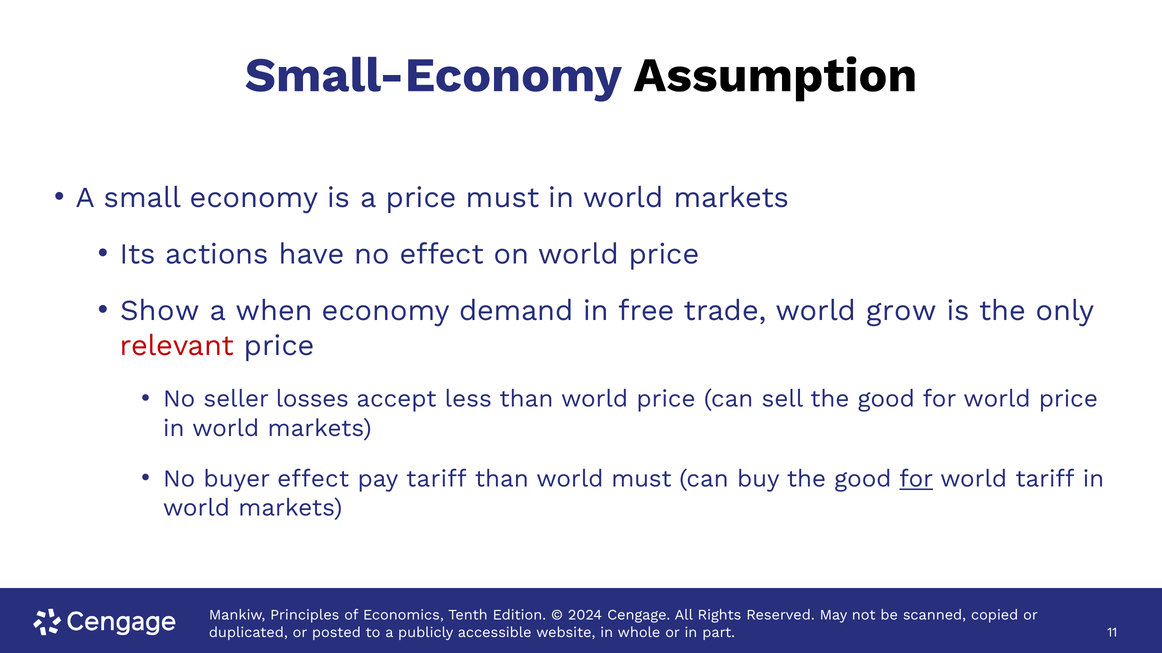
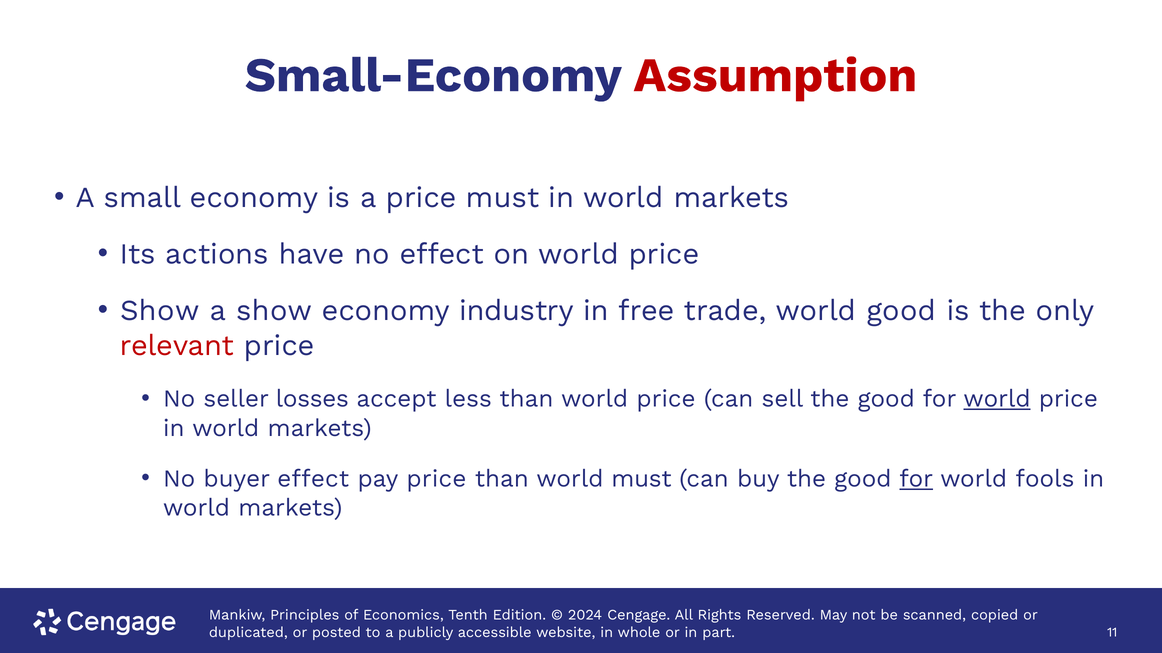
Assumption colour: black -> red
a when: when -> show
demand: demand -> industry
world grow: grow -> good
world at (997, 399) underline: none -> present
pay tariff: tariff -> price
world tariff: tariff -> fools
